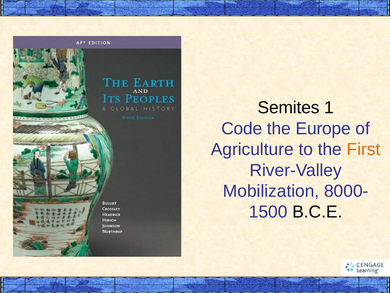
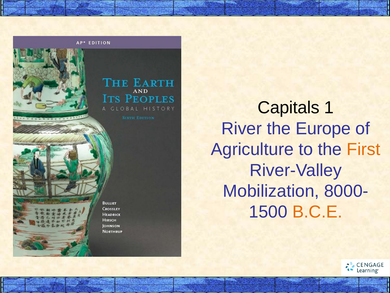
Semites: Semites -> Capitals
Code: Code -> River
B.C.E colour: black -> orange
